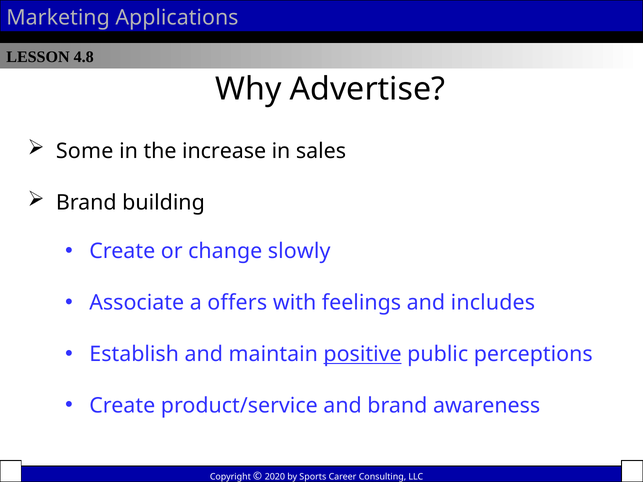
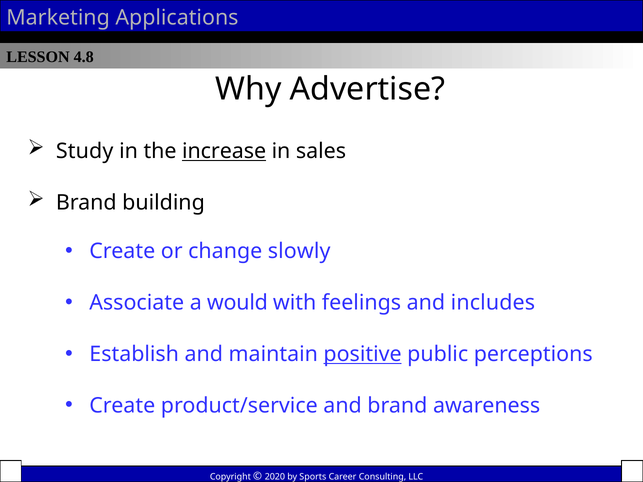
Some: Some -> Study
increase underline: none -> present
offers: offers -> would
